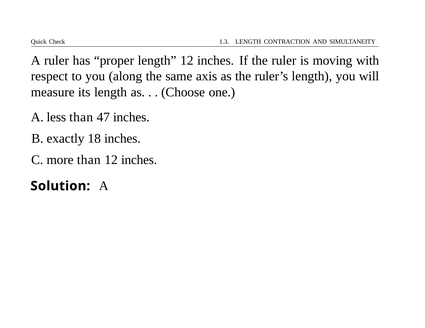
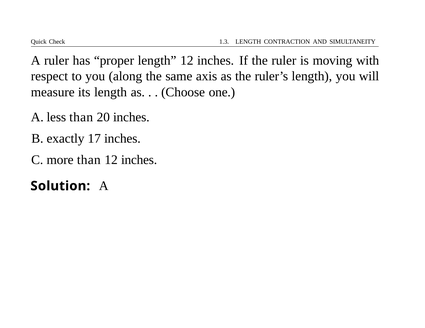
47: 47 -> 20
18: 18 -> 17
